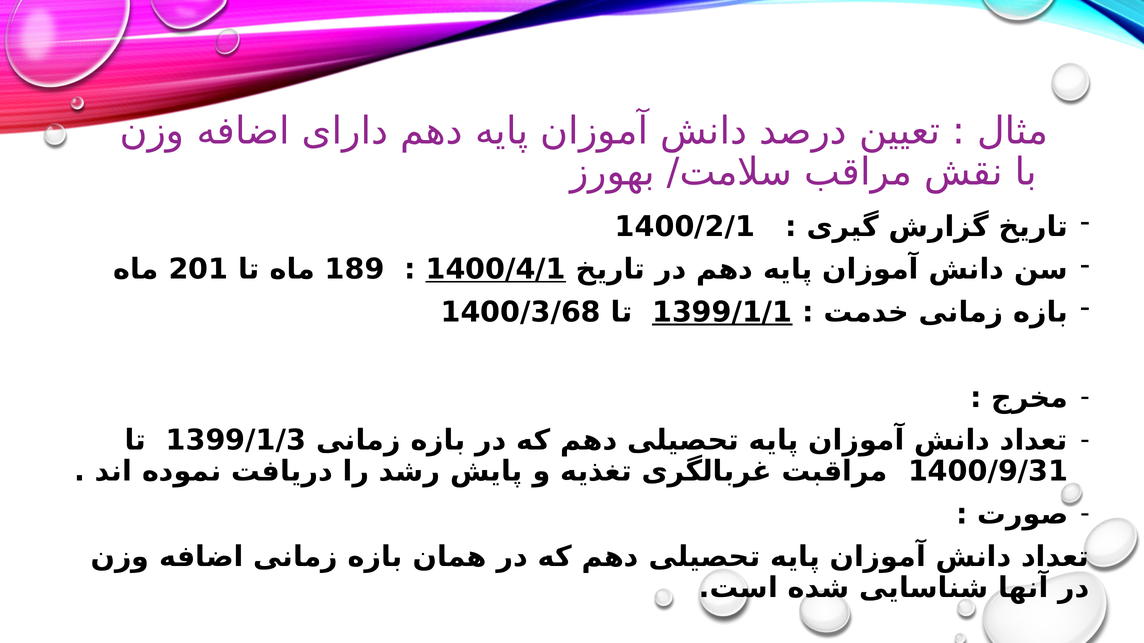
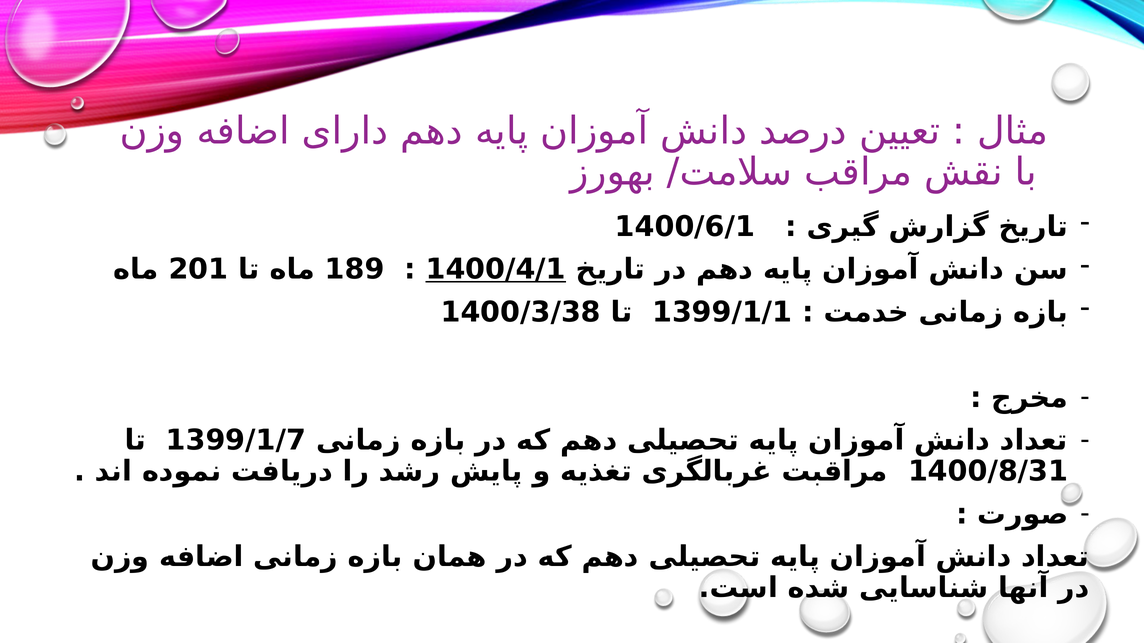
1400/2/1: 1400/2/1 -> 1400/6/1
1400/3/68: 1400/3/68 -> 1400/3/38
1399/1/1 underline: present -> none
1399/1/3: 1399/1/3 -> 1399/1/7
1400/9/31: 1400/9/31 -> 1400/8/31
